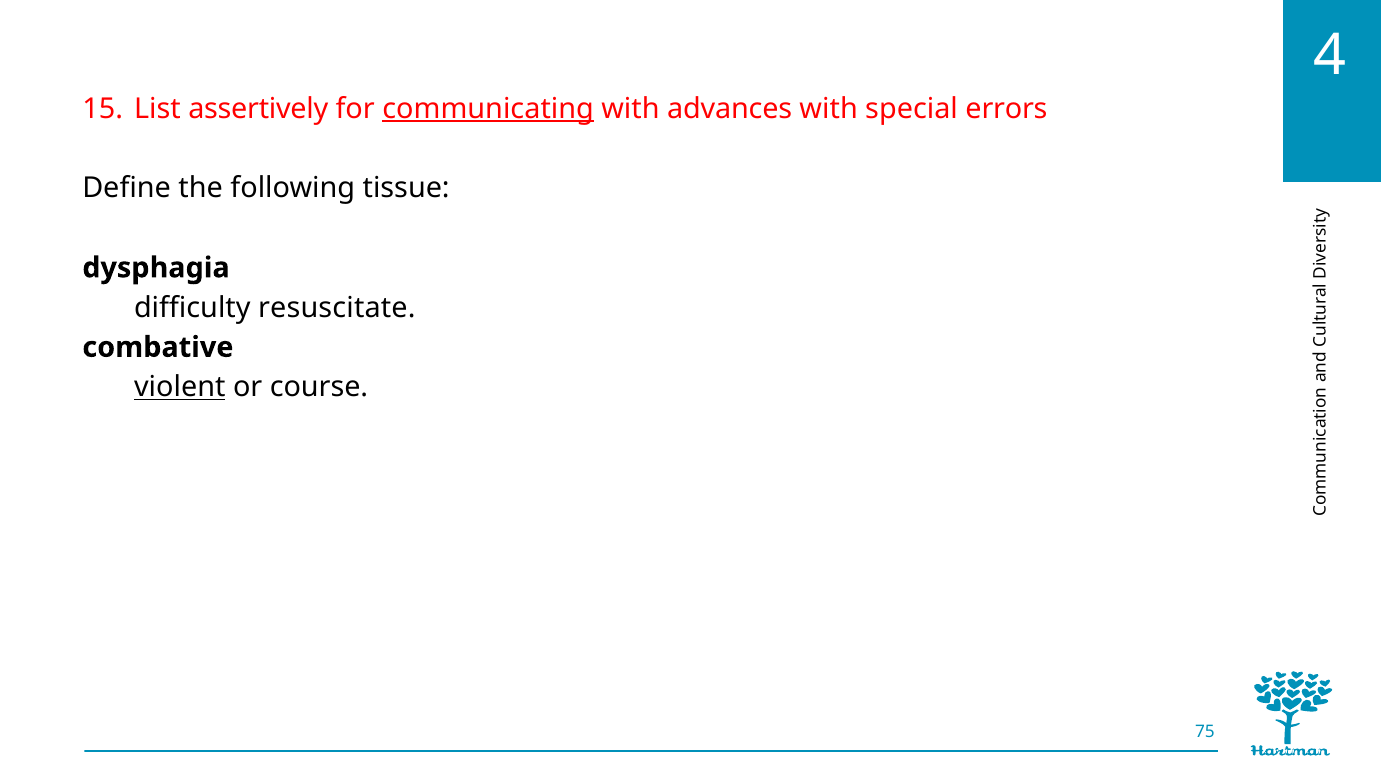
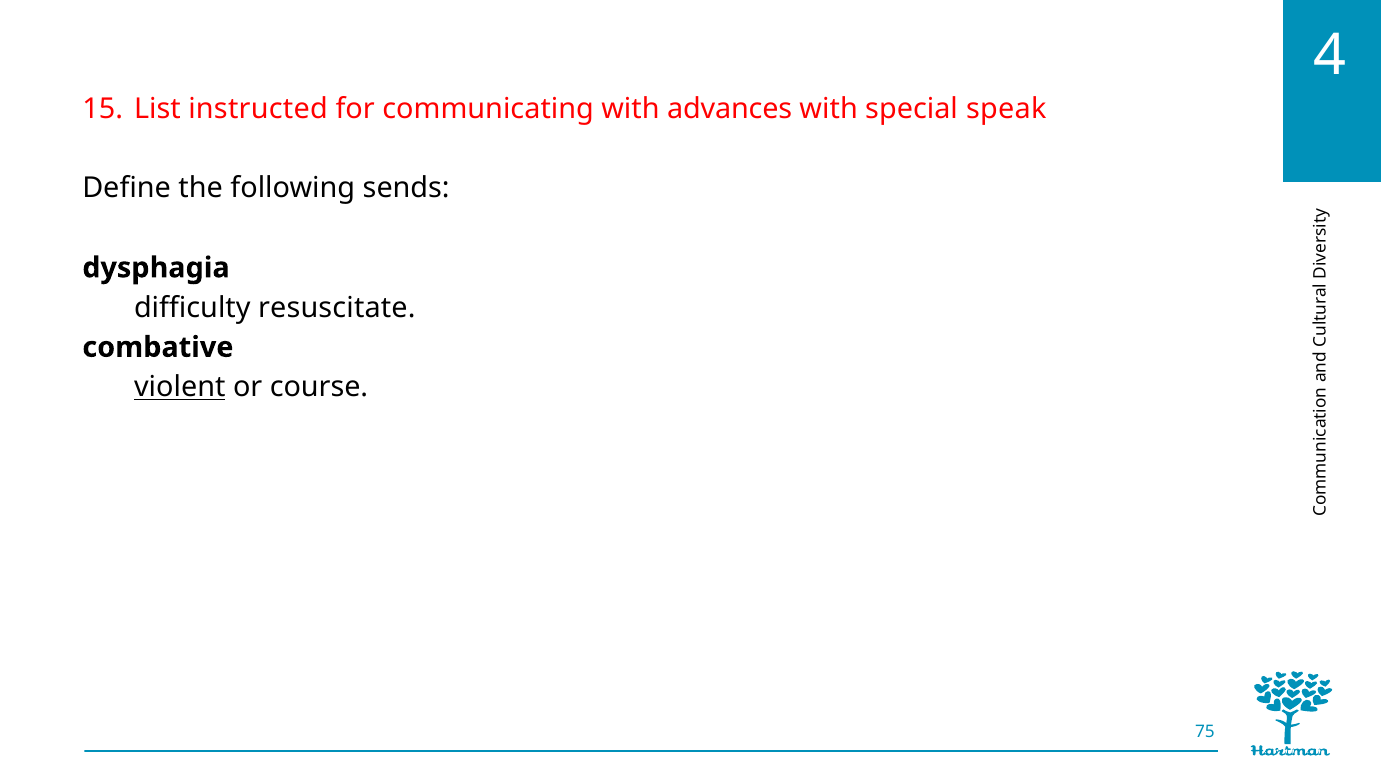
assertively: assertively -> instructed
communicating underline: present -> none
errors: errors -> speak
tissue: tissue -> sends
